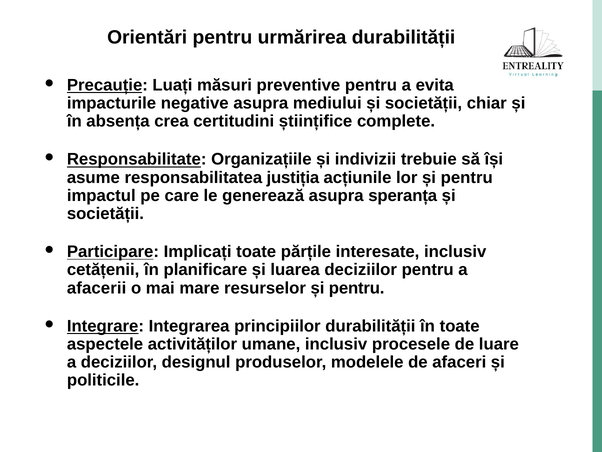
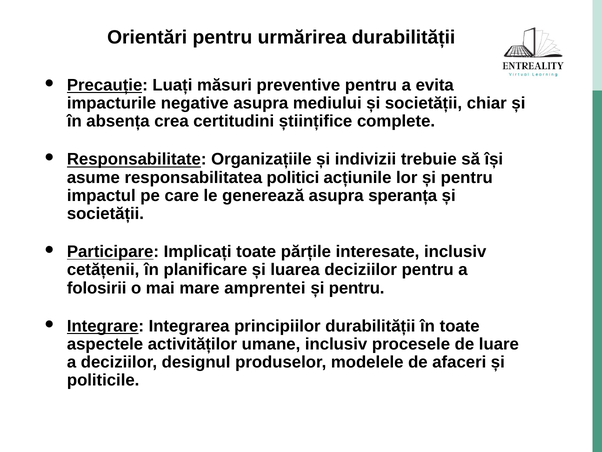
justiția: justiția -> politici
afacerii: afacerii -> folosirii
resurselor: resurselor -> amprentei
